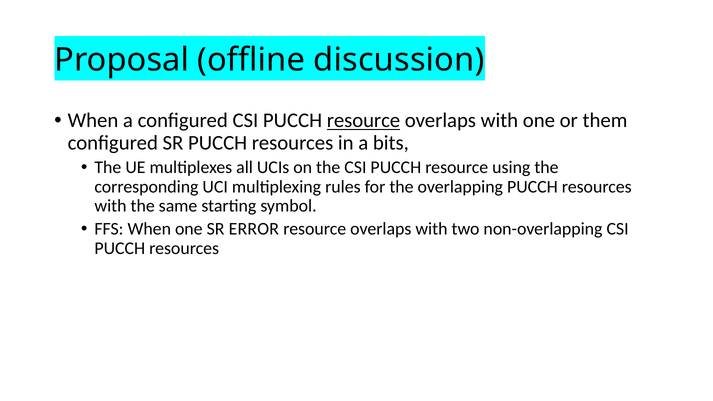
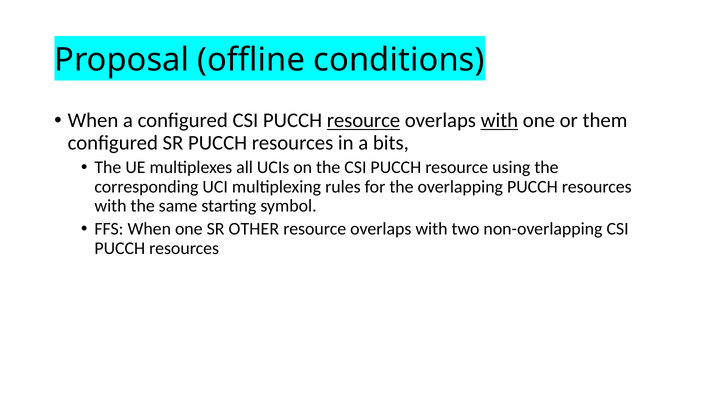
discussion: discussion -> conditions
with at (499, 121) underline: none -> present
ERROR: ERROR -> OTHER
